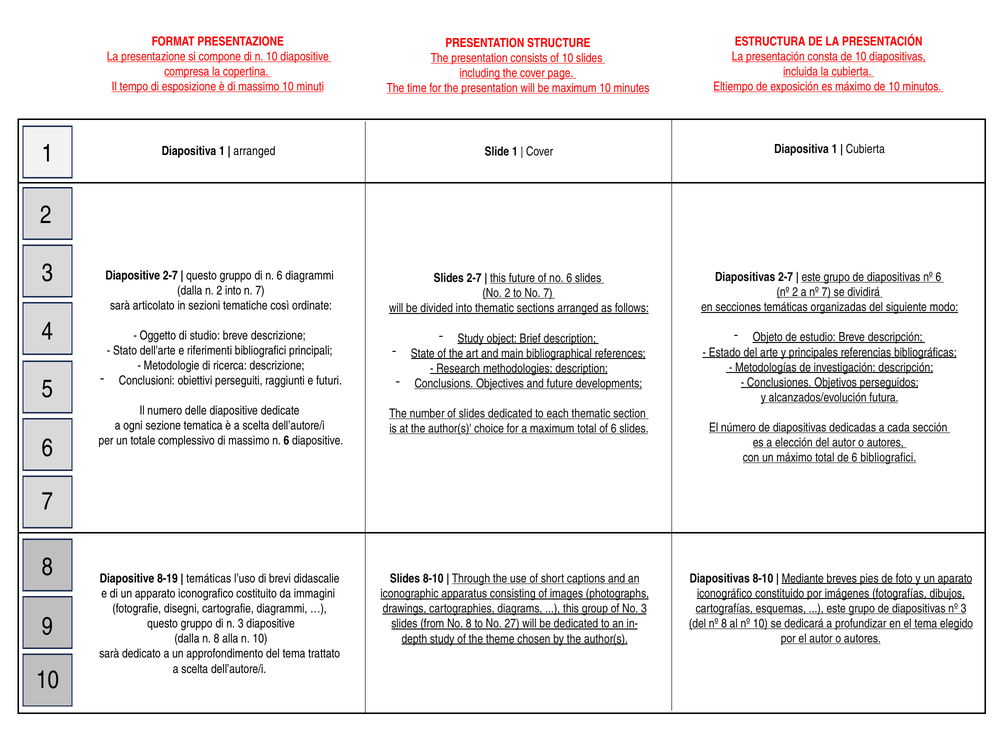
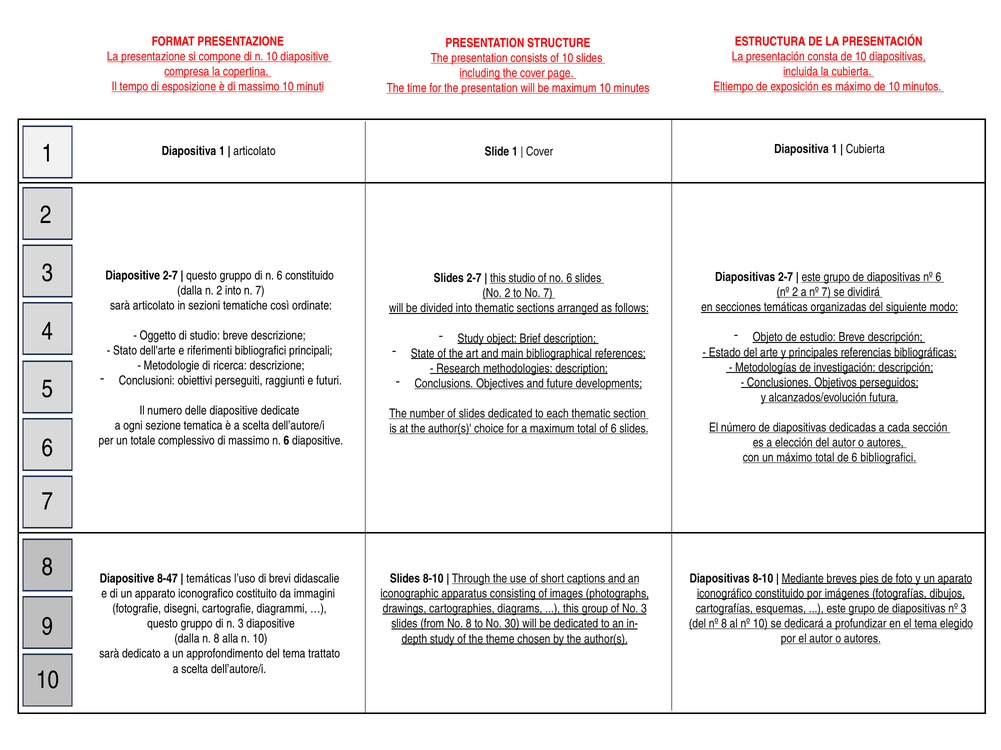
arranged at (254, 151): arranged -> articolato
6 diagrammi: diagrammi -> constituido
this future: future -> studio
8-19: 8-19 -> 8-47
27: 27 -> 30
